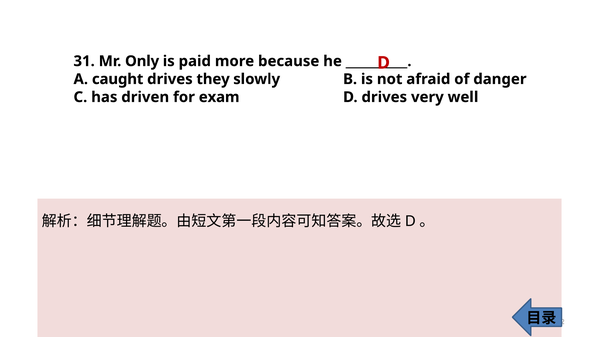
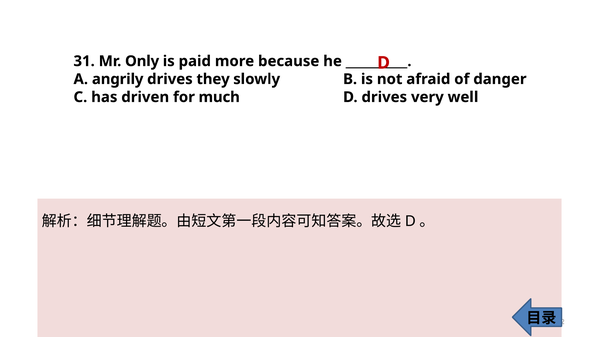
caught: caught -> angrily
exam: exam -> much
